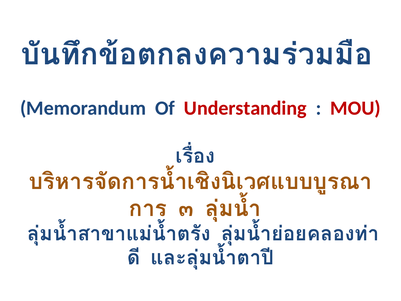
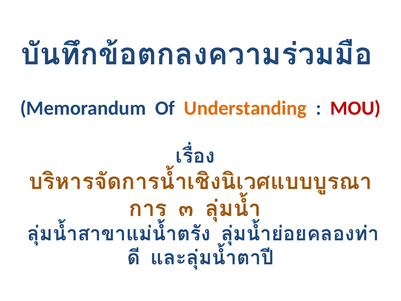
Understanding colour: red -> orange
